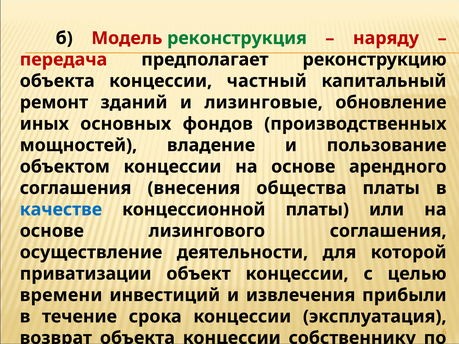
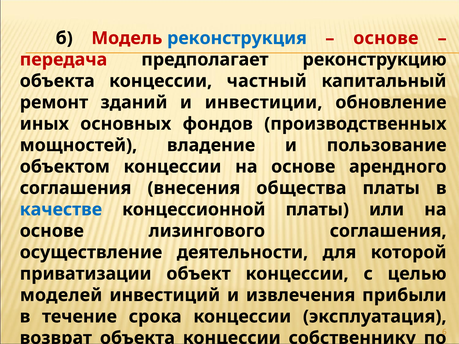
реконструкция colour: green -> blue
наряду at (386, 38): наряду -> основе
лизинговые: лизинговые -> инвестиции
времени: времени -> моделей
